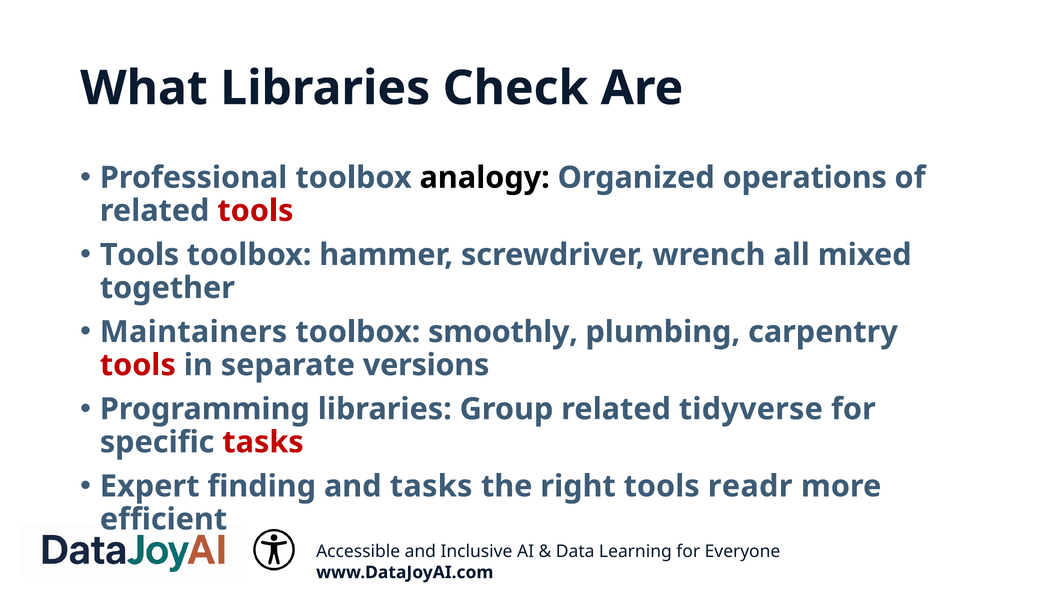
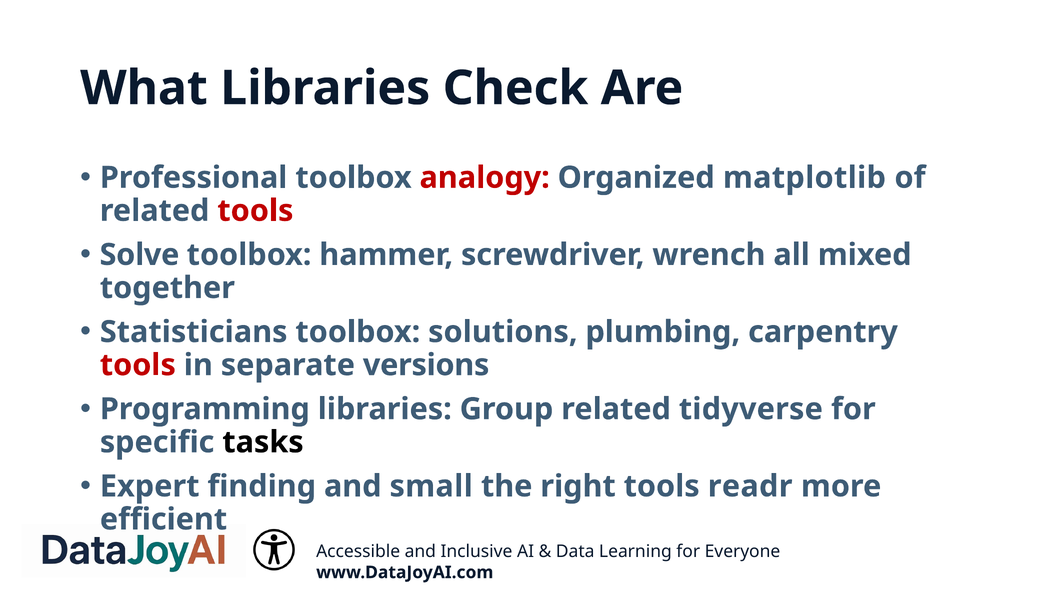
analogy colour: black -> red
operations: operations -> matplotlib
Tools at (139, 255): Tools -> Solve
Maintainers: Maintainers -> Statisticians
smoothly: smoothly -> solutions
tasks at (263, 442) colour: red -> black
and tasks: tasks -> small
